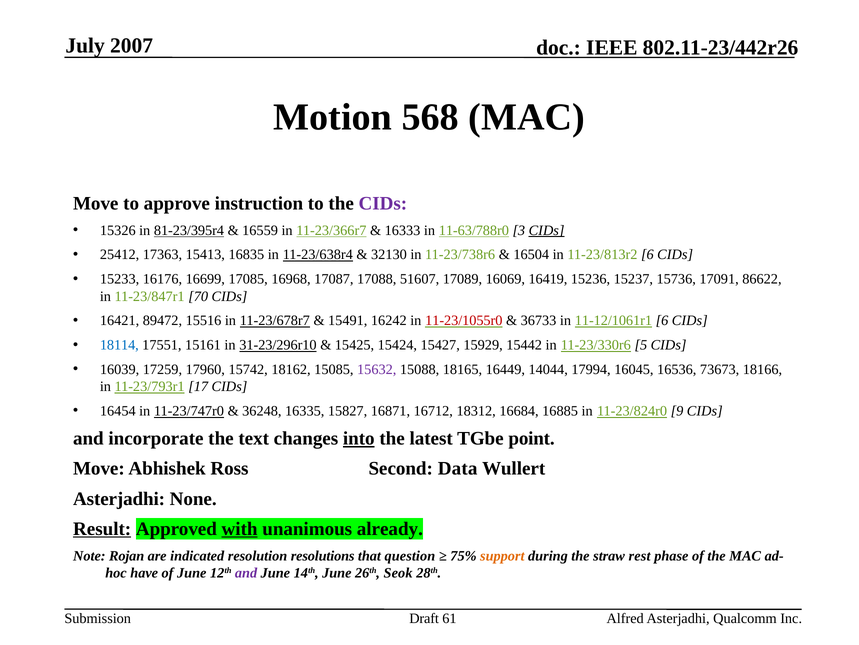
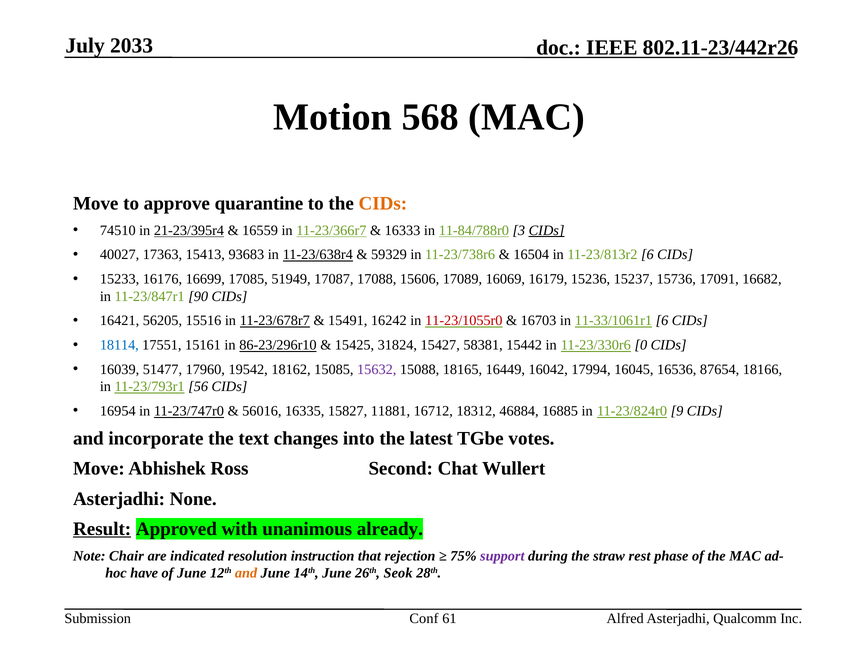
2007: 2007 -> 2033
instruction: instruction -> quarantine
CIDs at (383, 203) colour: purple -> orange
15326: 15326 -> 74510
81-23/395r4: 81-23/395r4 -> 21-23/395r4
11-63/788r0: 11-63/788r0 -> 11-84/788r0
25412: 25412 -> 40027
16835: 16835 -> 93683
32130: 32130 -> 59329
16968: 16968 -> 51949
51607: 51607 -> 15606
16419: 16419 -> 16179
86622: 86622 -> 16682
70: 70 -> 90
89472: 89472 -> 56205
36733: 36733 -> 16703
11-12/1061r1: 11-12/1061r1 -> 11-33/1061r1
31-23/296r10: 31-23/296r10 -> 86-23/296r10
15424: 15424 -> 31824
15929: 15929 -> 58381
5: 5 -> 0
17259: 17259 -> 51477
15742: 15742 -> 19542
14044: 14044 -> 16042
73673: 73673 -> 87654
17: 17 -> 56
16454: 16454 -> 16954
36248: 36248 -> 56016
16871: 16871 -> 11881
16684: 16684 -> 46884
into underline: present -> none
point: point -> votes
Data: Data -> Chat
with underline: present -> none
Rojan: Rojan -> Chair
resolutions: resolutions -> instruction
question: question -> rejection
support colour: orange -> purple
and at (246, 572) colour: purple -> orange
Draft: Draft -> Conf
